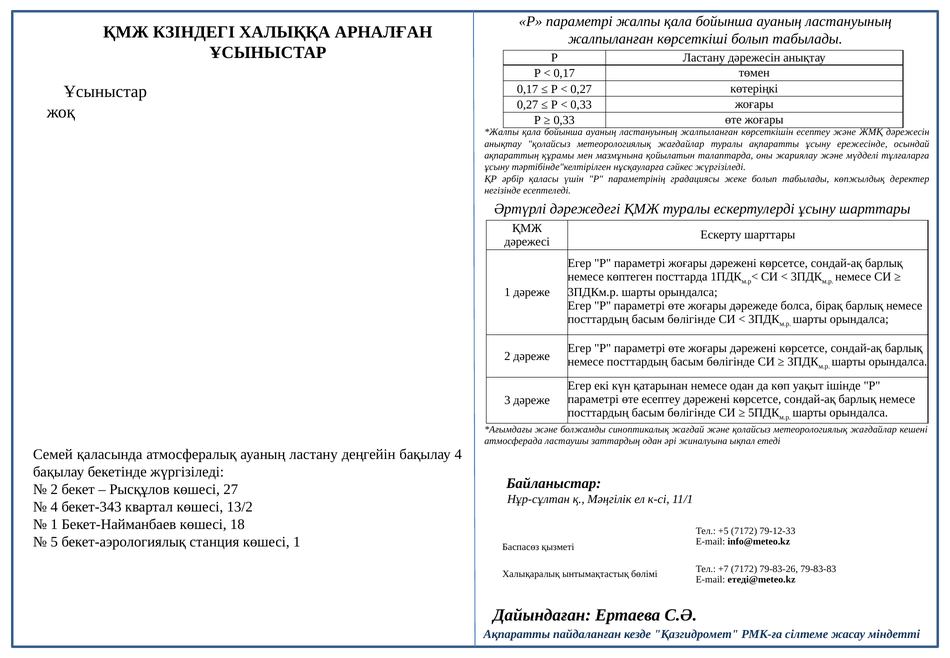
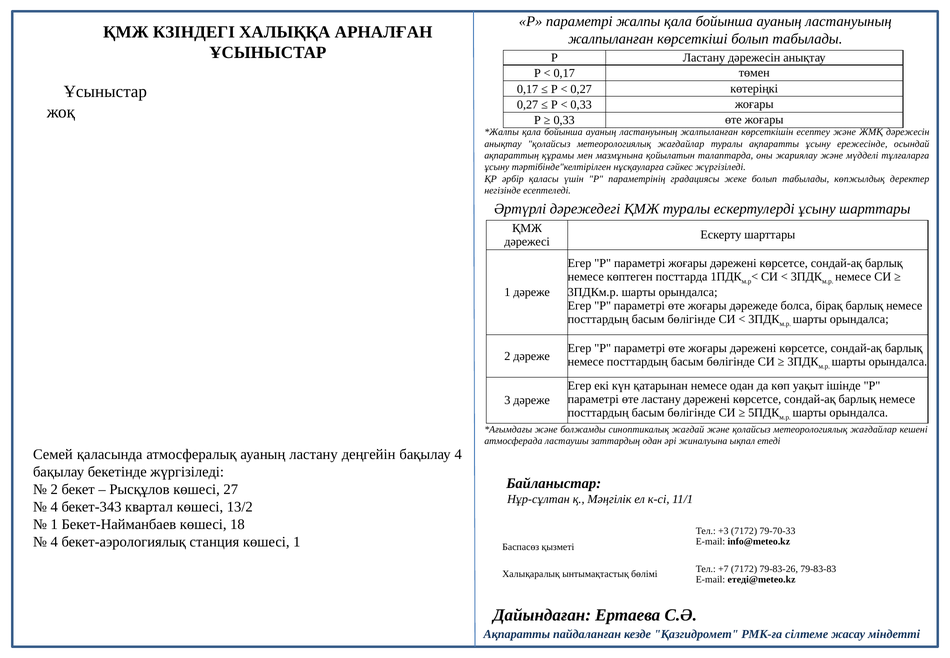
өте есептеу: есептеу -> ластану
+5: +5 -> +3
79-12-33: 79-12-33 -> 79-70-33
5 at (54, 542): 5 -> 4
